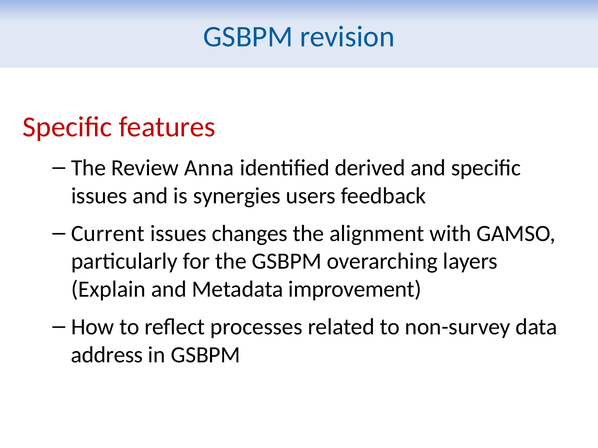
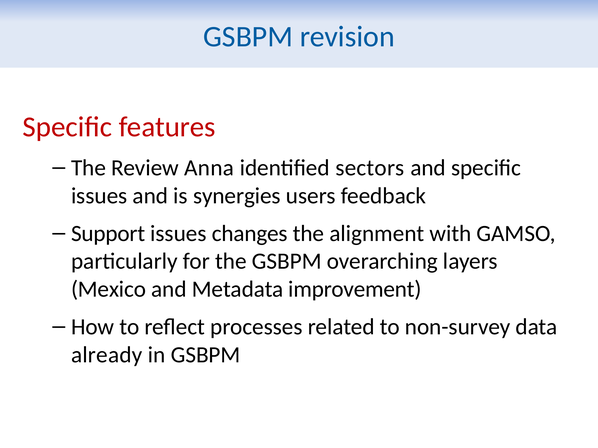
derived: derived -> sectors
Current: Current -> Support
Explain: Explain -> Mexico
address: address -> already
